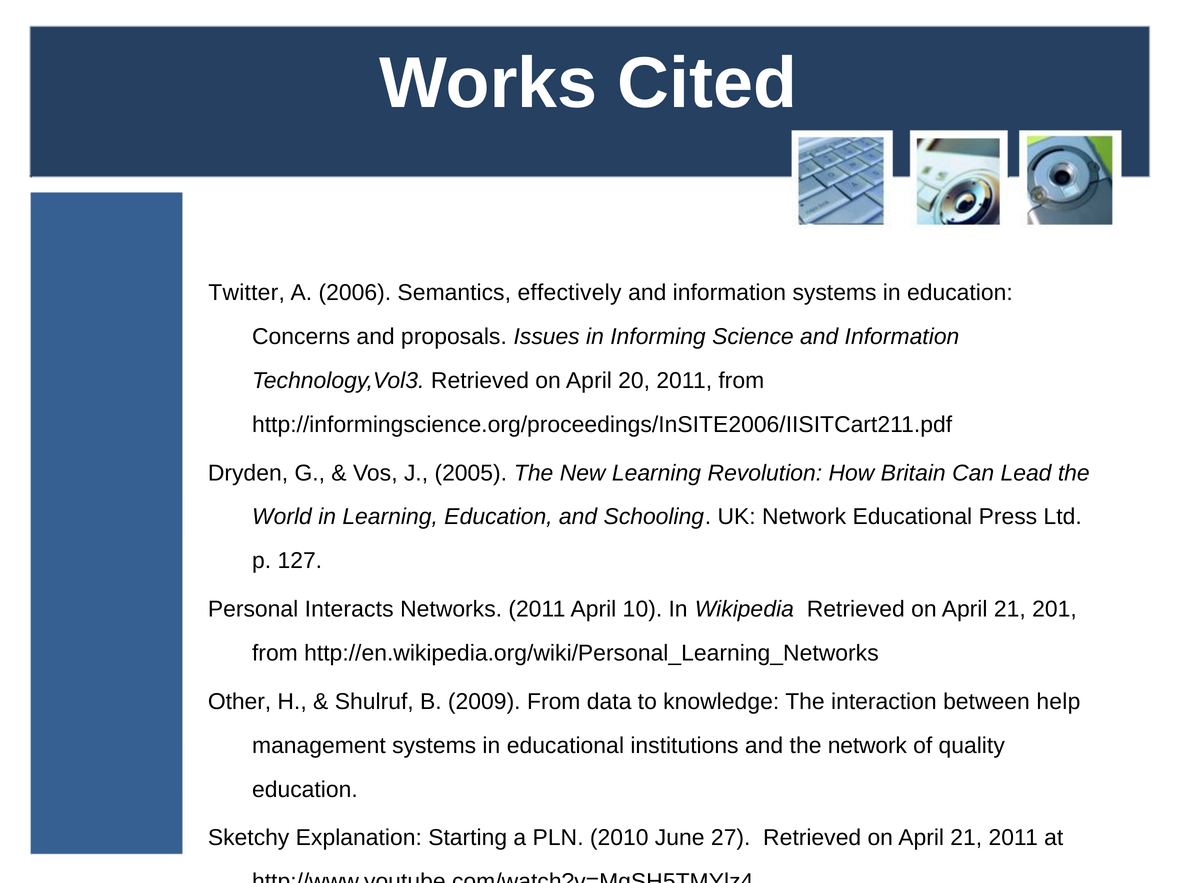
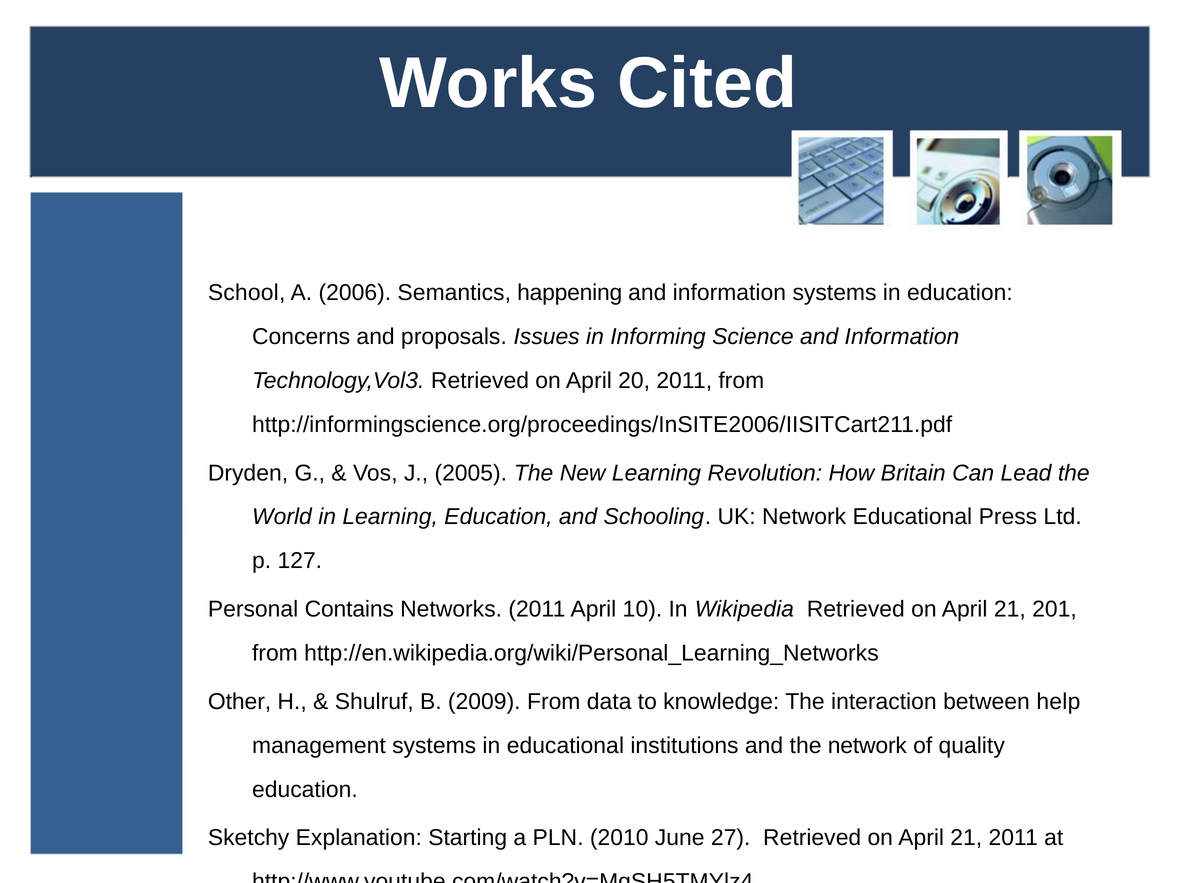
Twitter: Twitter -> School
effectively: effectively -> happening
Interacts: Interacts -> Contains
